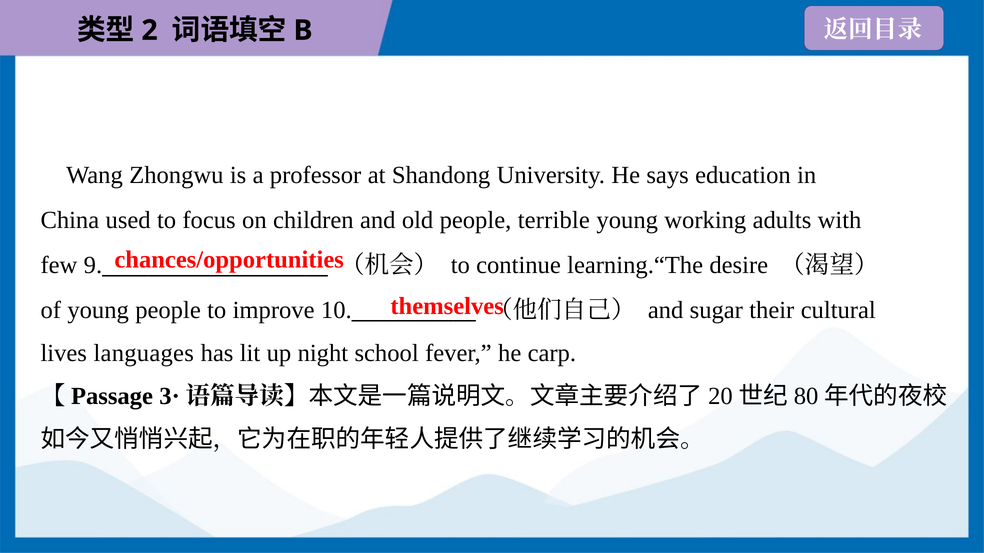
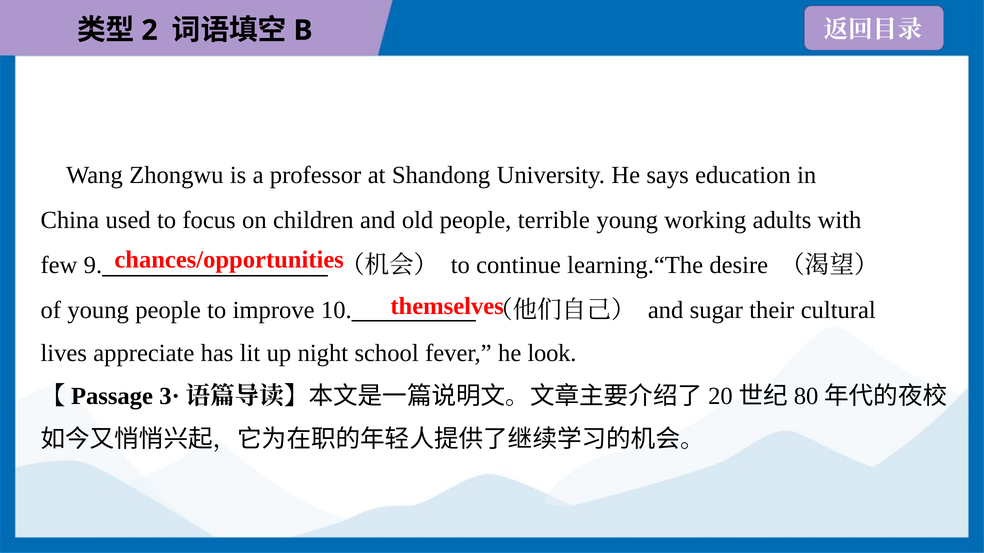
languages: languages -> appreciate
carp: carp -> look
